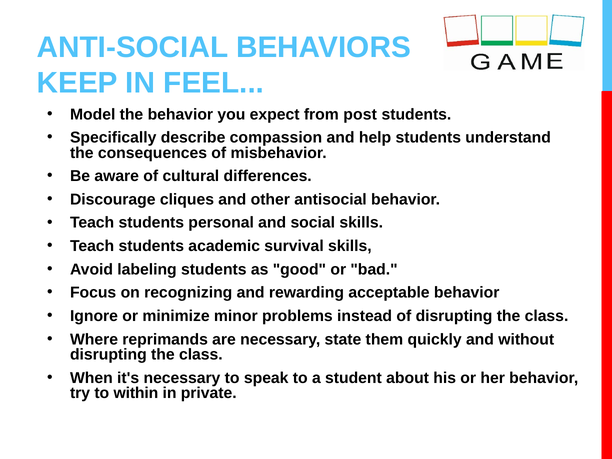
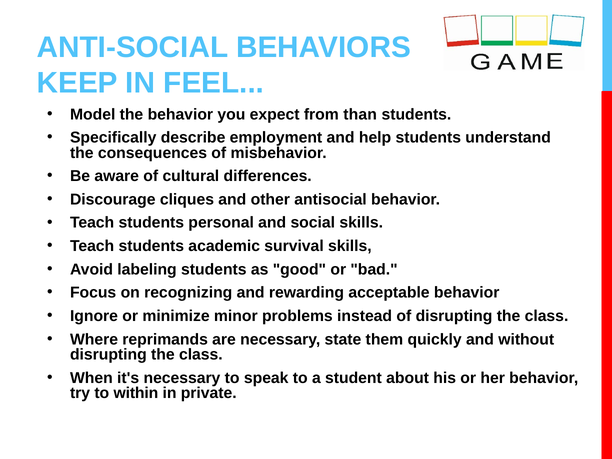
post: post -> than
compassion: compassion -> employment
